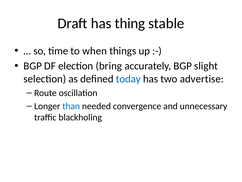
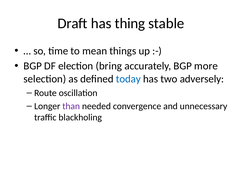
when: when -> mean
slight: slight -> more
advertise: advertise -> adversely
than colour: blue -> purple
